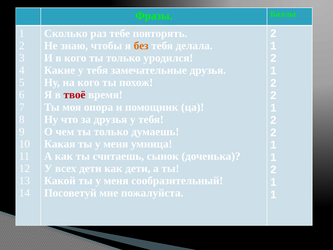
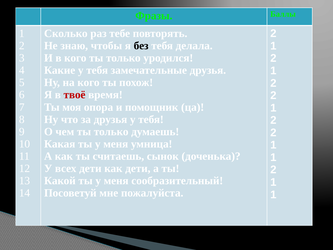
без colour: orange -> black
